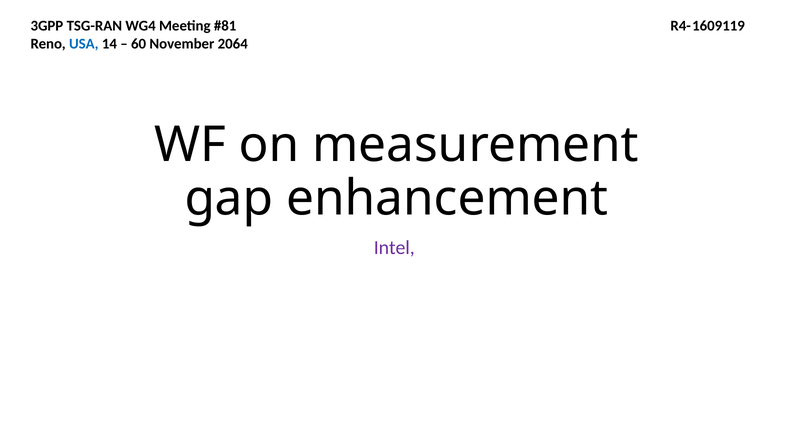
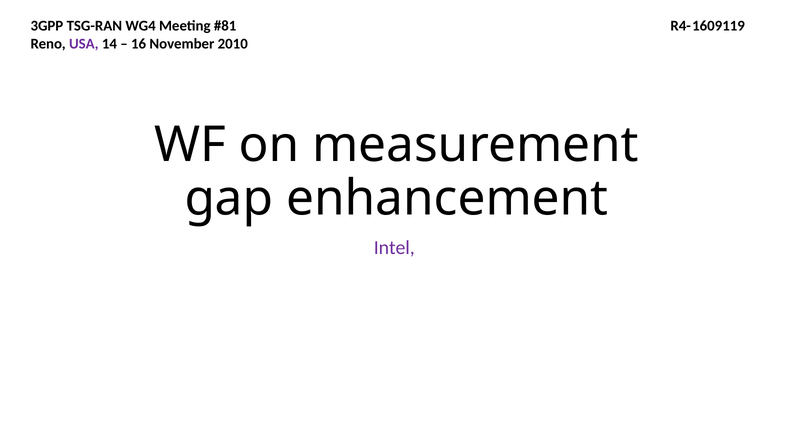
USA colour: blue -> purple
60: 60 -> 16
2064: 2064 -> 2010
